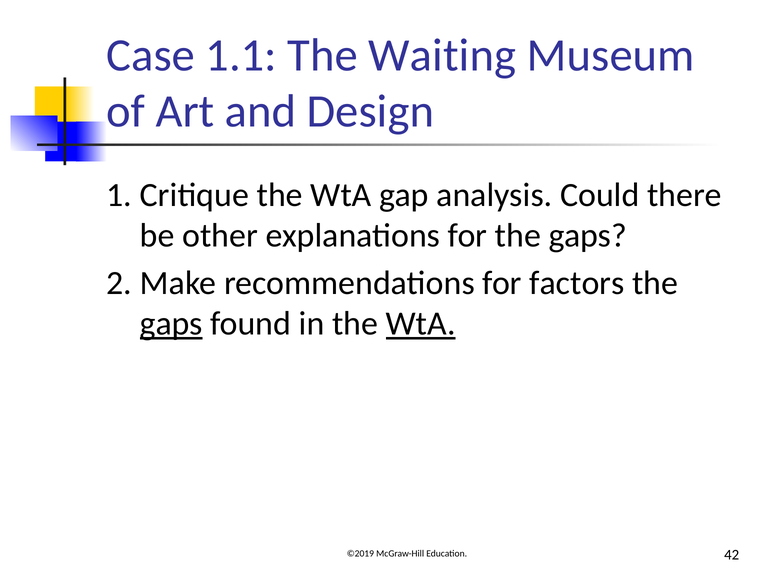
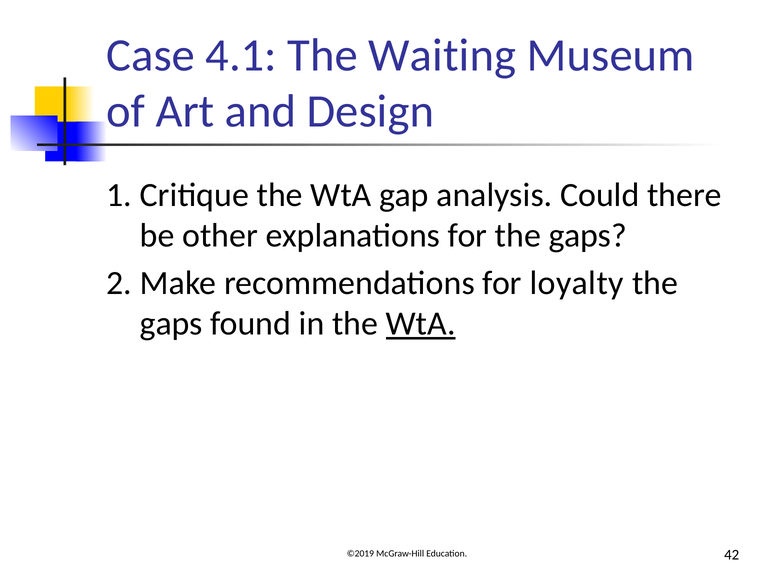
1.1: 1.1 -> 4.1
factors: factors -> loyalty
gaps at (171, 324) underline: present -> none
